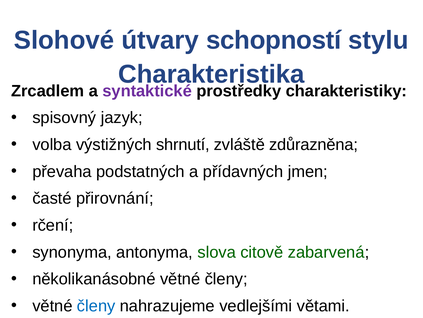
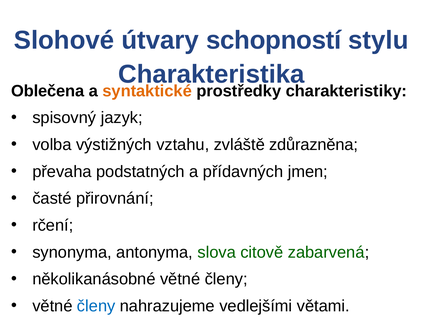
Zrcadlem: Zrcadlem -> Oblečena
syntaktické colour: purple -> orange
shrnutí: shrnutí -> vztahu
